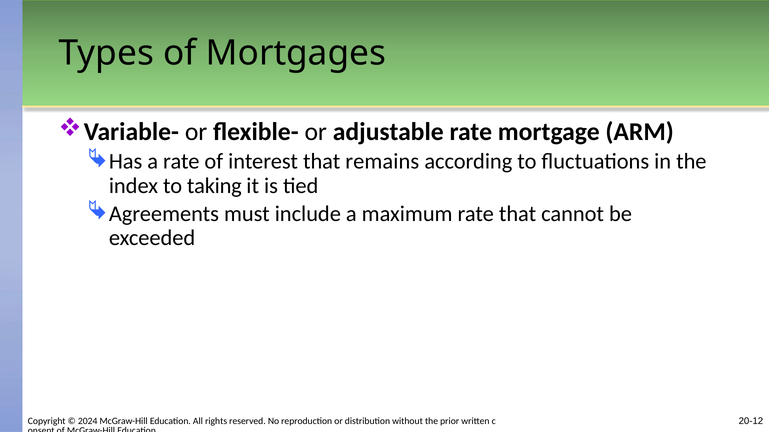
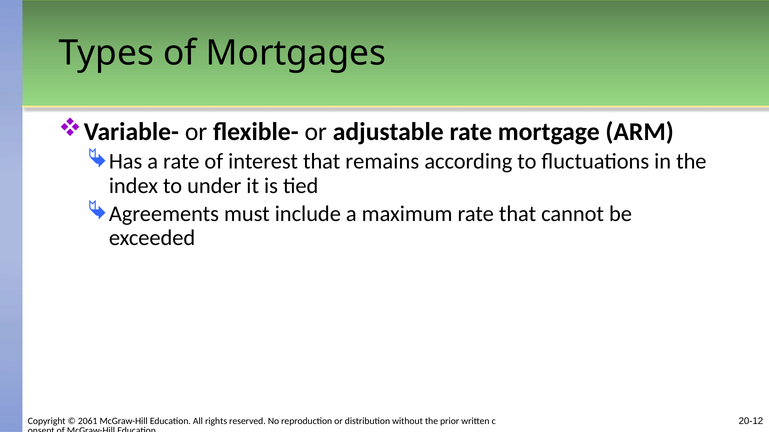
taking: taking -> under
2024: 2024 -> 2061
